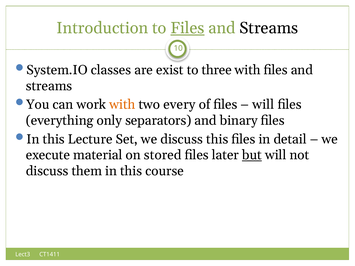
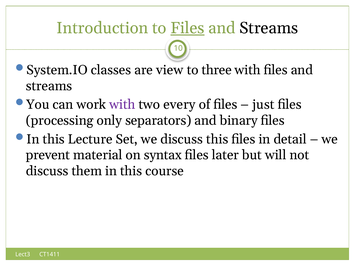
exist: exist -> view
with at (122, 105) colour: orange -> purple
will at (263, 105): will -> just
everything: everything -> processing
execute: execute -> prevent
stored: stored -> syntax
but underline: present -> none
